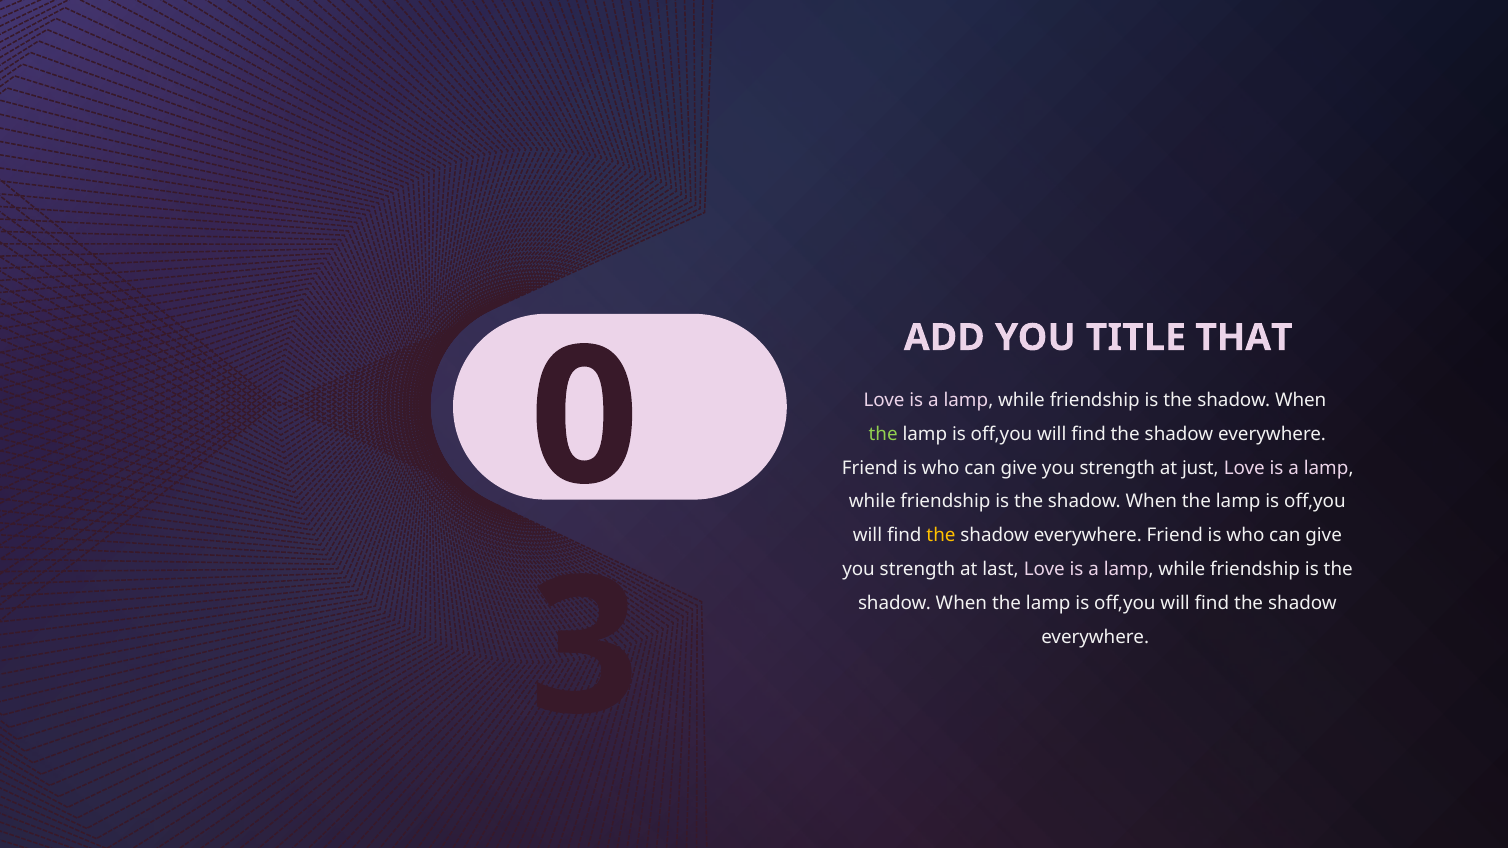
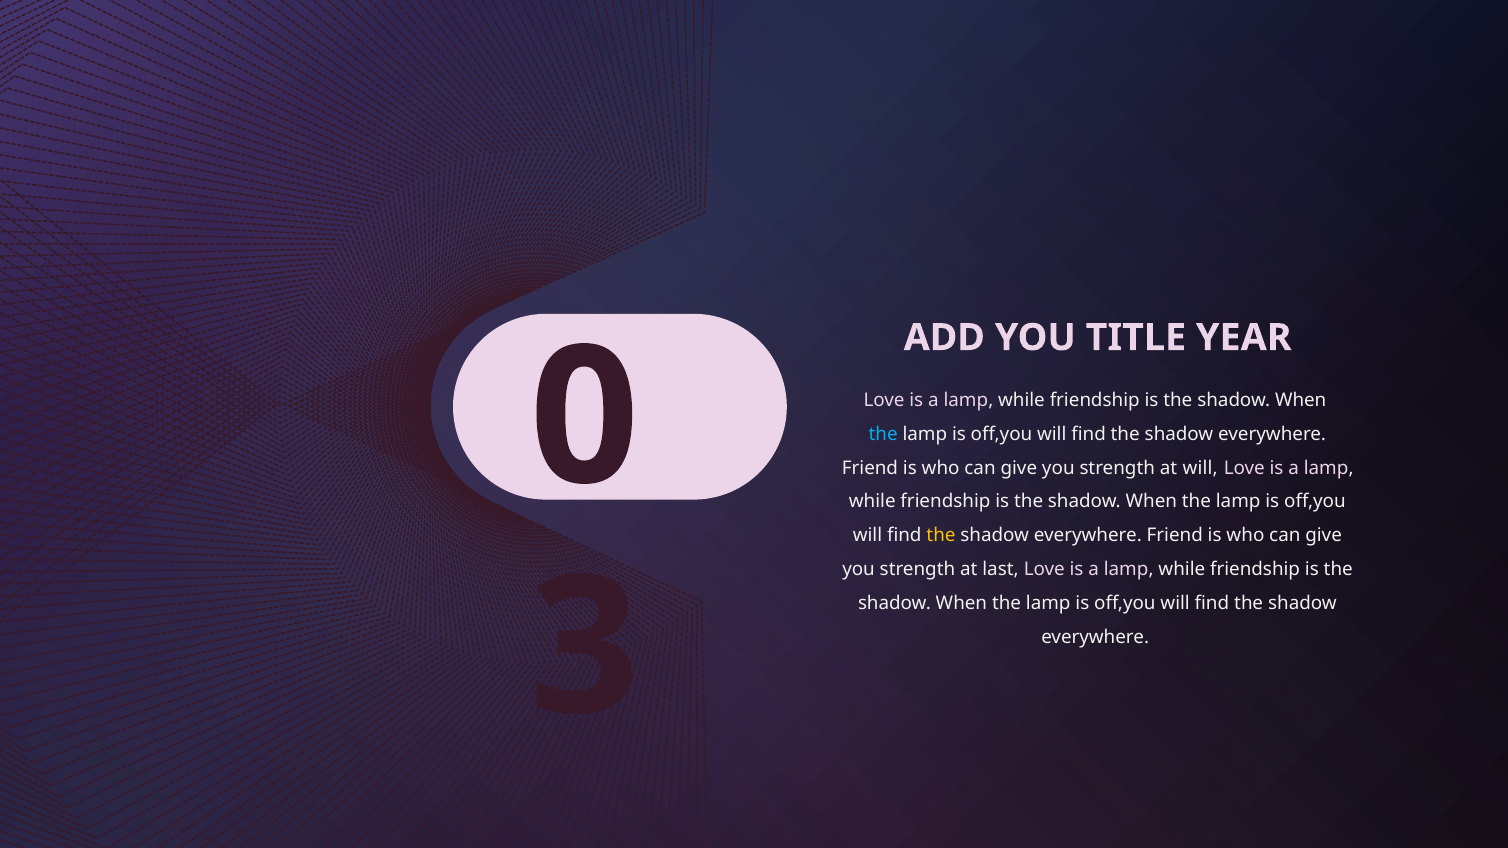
THAT: THAT -> YEAR
the at (883, 434) colour: light green -> light blue
at just: just -> will
